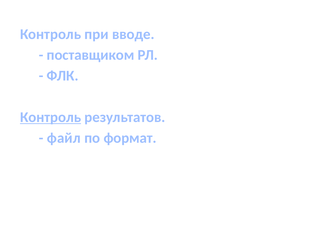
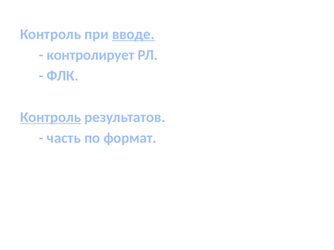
вводе underline: none -> present
поставщиком: поставщиком -> контролирует
файл: файл -> часть
